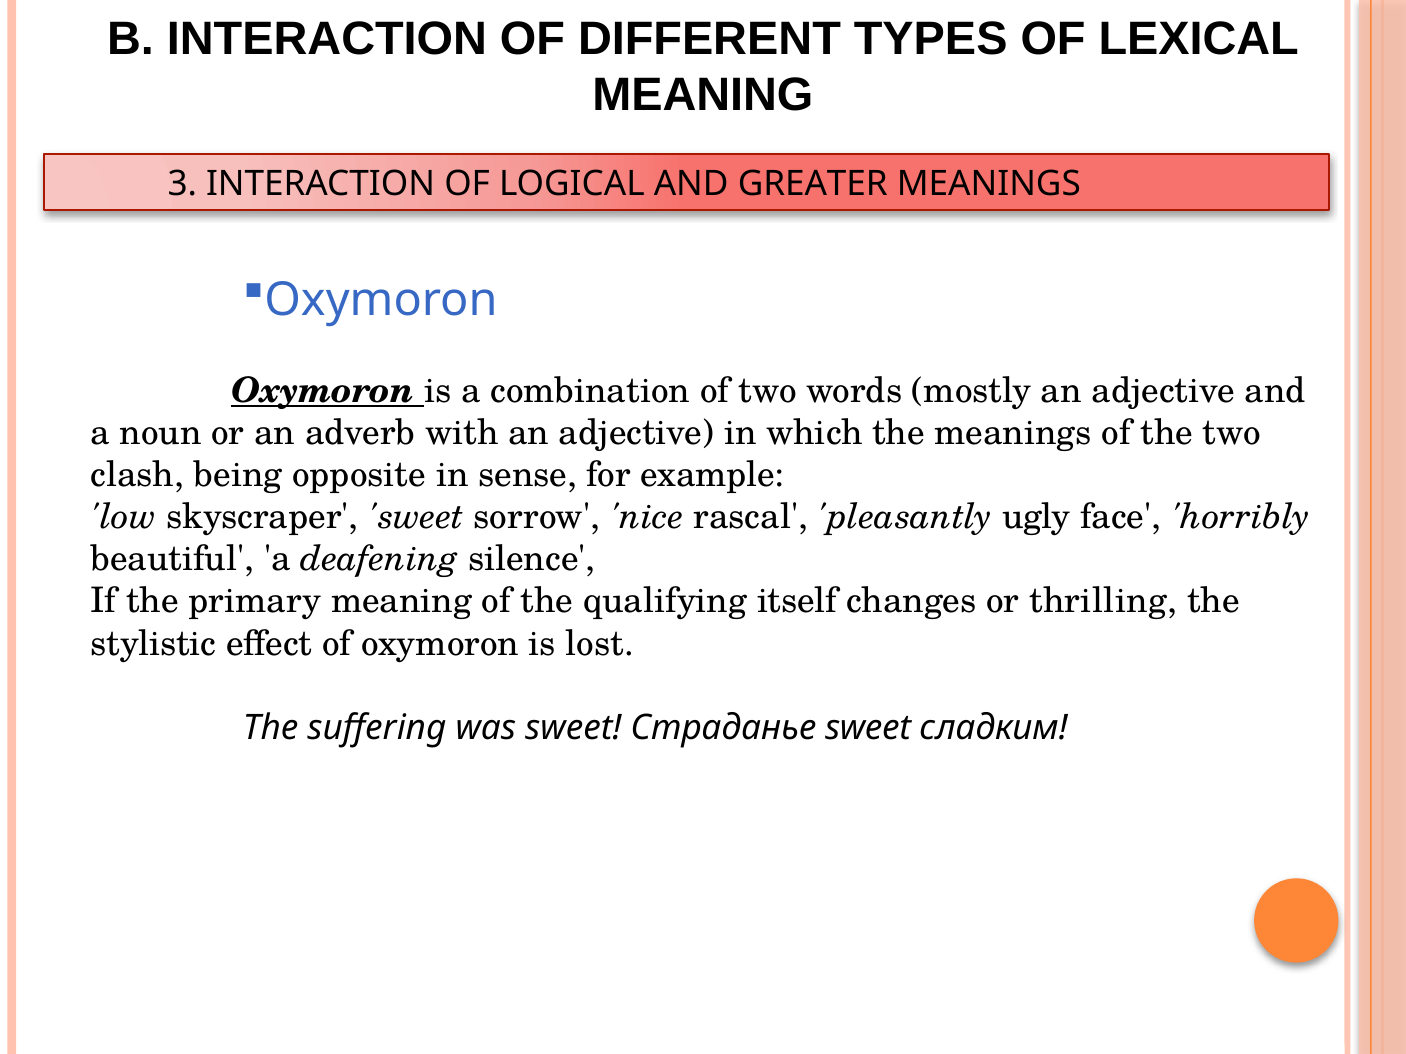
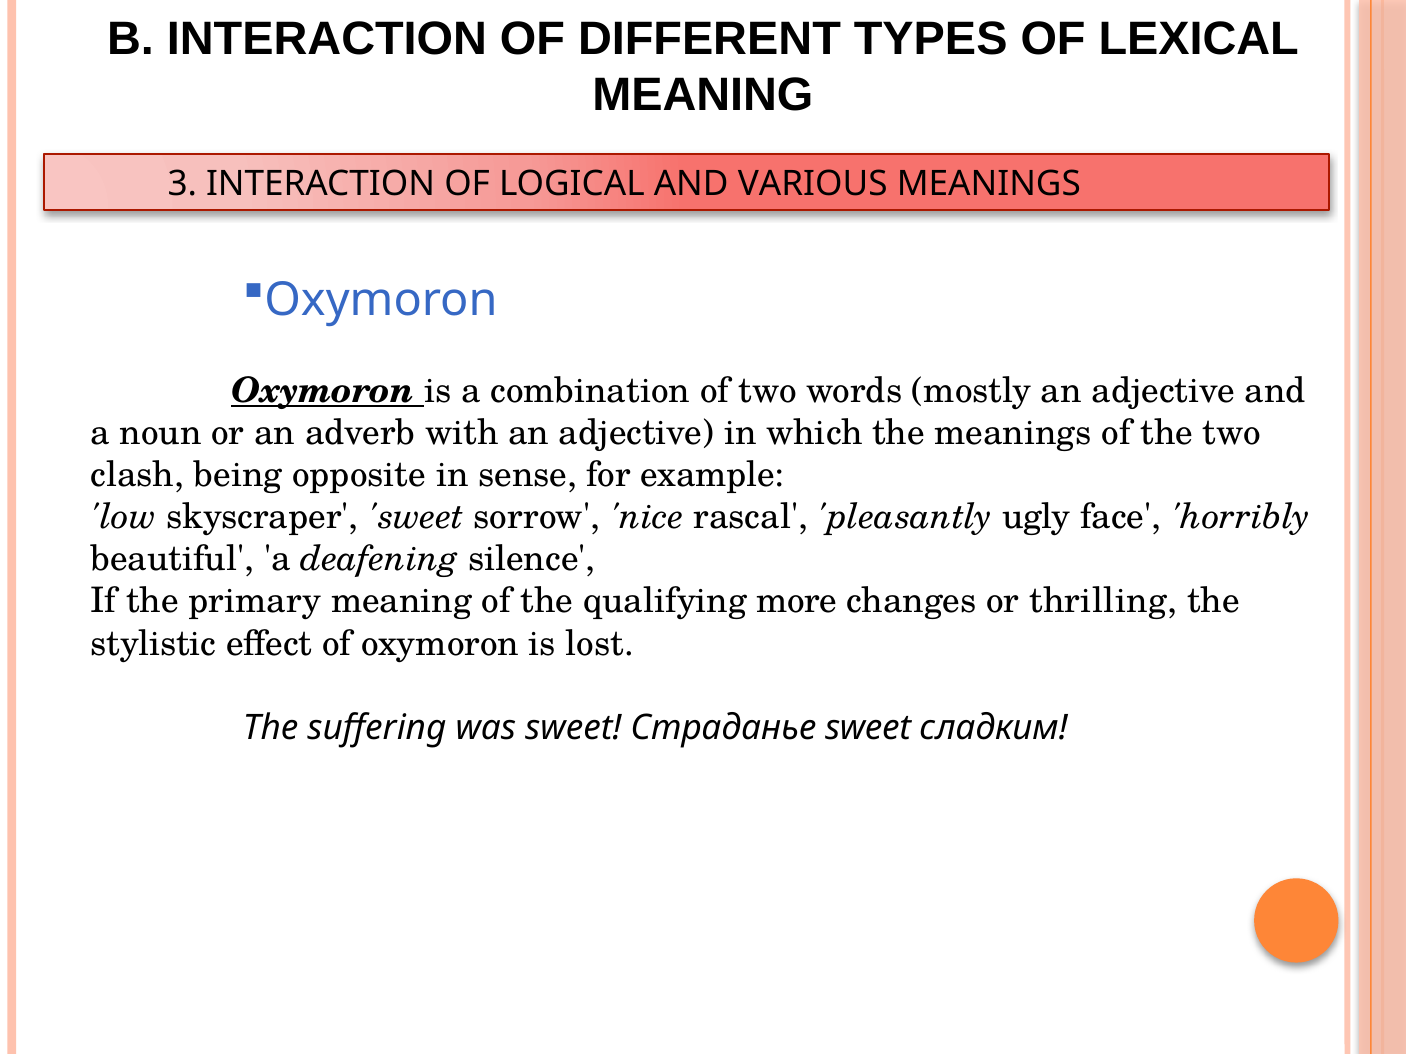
GREATER: GREATER -> VARIOUS
itself: itself -> more
